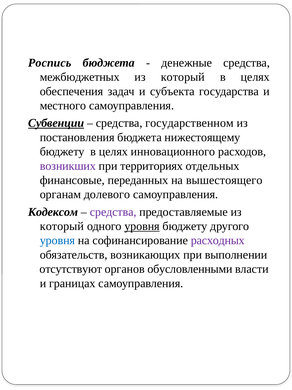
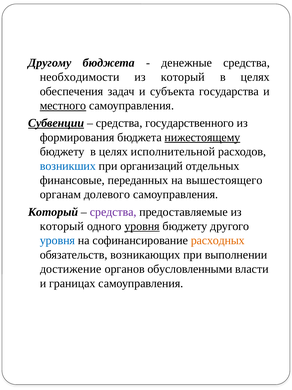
Роспись: Роспись -> Другому
межбюджетных: межбюджетных -> необходимости
местного underline: none -> present
государственном: государственном -> государственного
постановления: постановления -> формирования
нижестоящему underline: none -> present
инновационного: инновационного -> исполнительной
возникших colour: purple -> blue
территориях: территориях -> организаций
Кодексом at (53, 212): Кодексом -> Который
расходных colour: purple -> orange
отсутствуют: отсутствуют -> достижение
